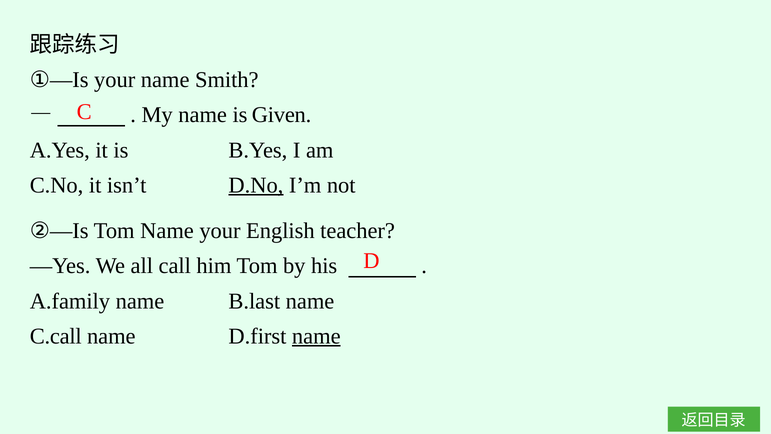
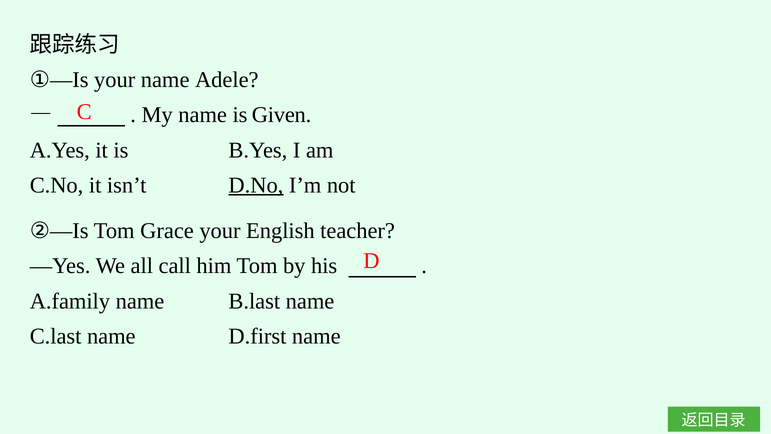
Smith: Smith -> Adele
Tom Name: Name -> Grace
C.call: C.call -> C.last
name at (316, 336) underline: present -> none
